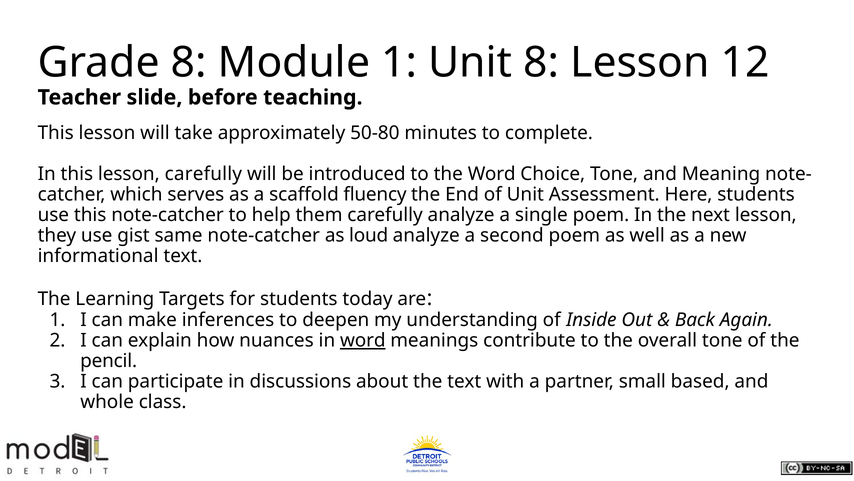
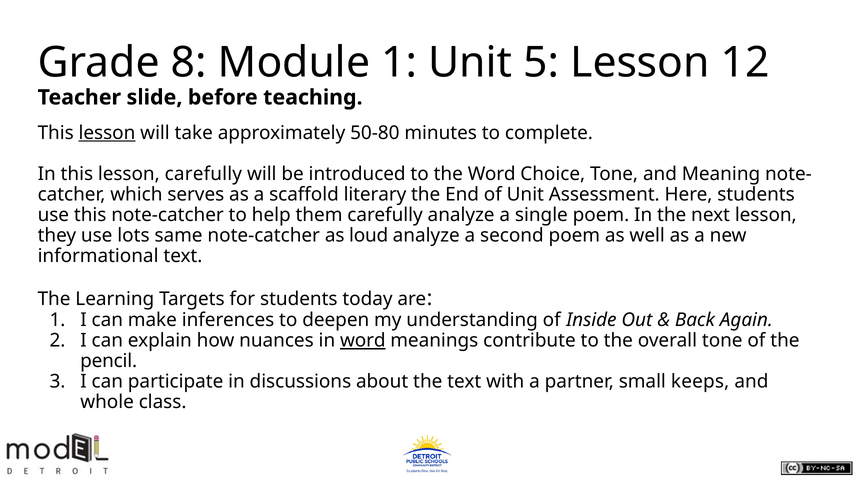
Unit 8: 8 -> 5
lesson at (107, 133) underline: none -> present
fluency: fluency -> literary
gist: gist -> lots
based: based -> keeps
